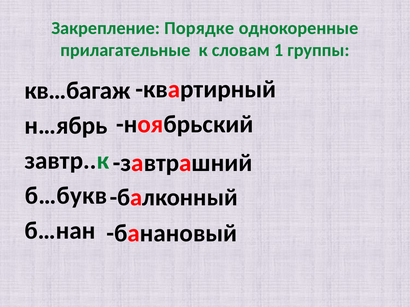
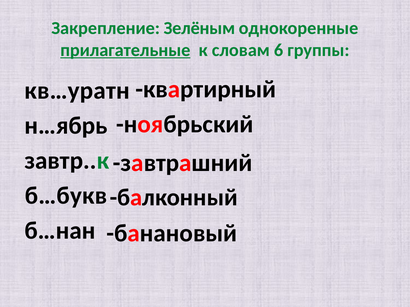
Порядке: Порядке -> Зелёным
прилагательные underline: none -> present
1: 1 -> 6
кв…багаж: кв…багаж -> кв…уратн
